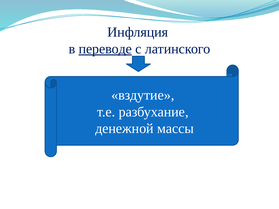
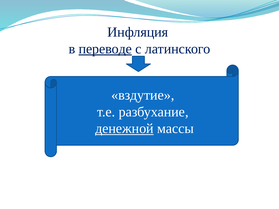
денежной underline: none -> present
